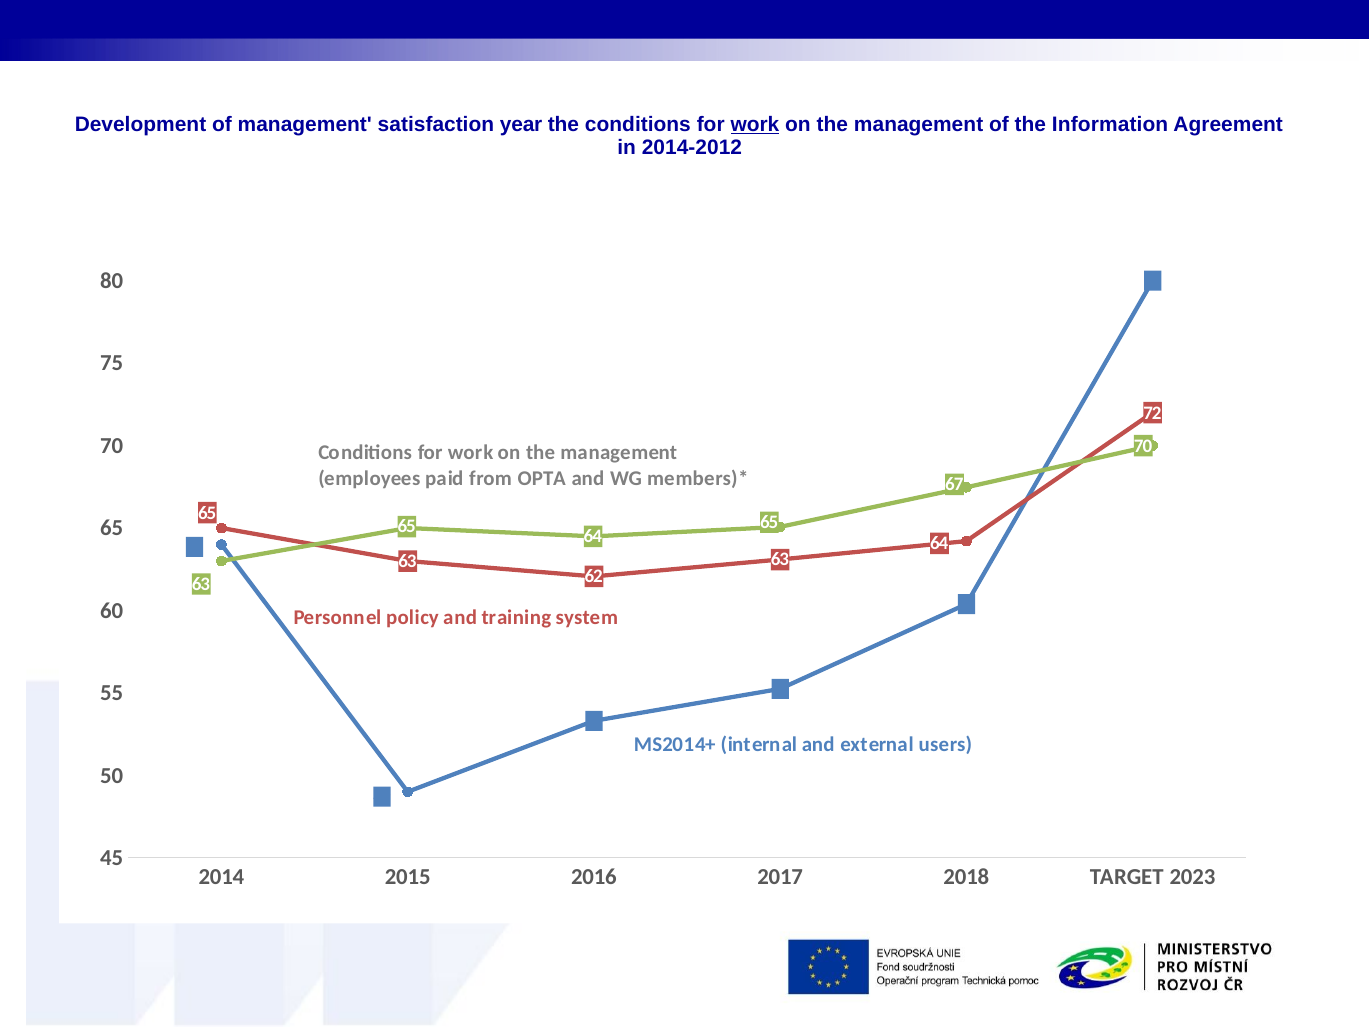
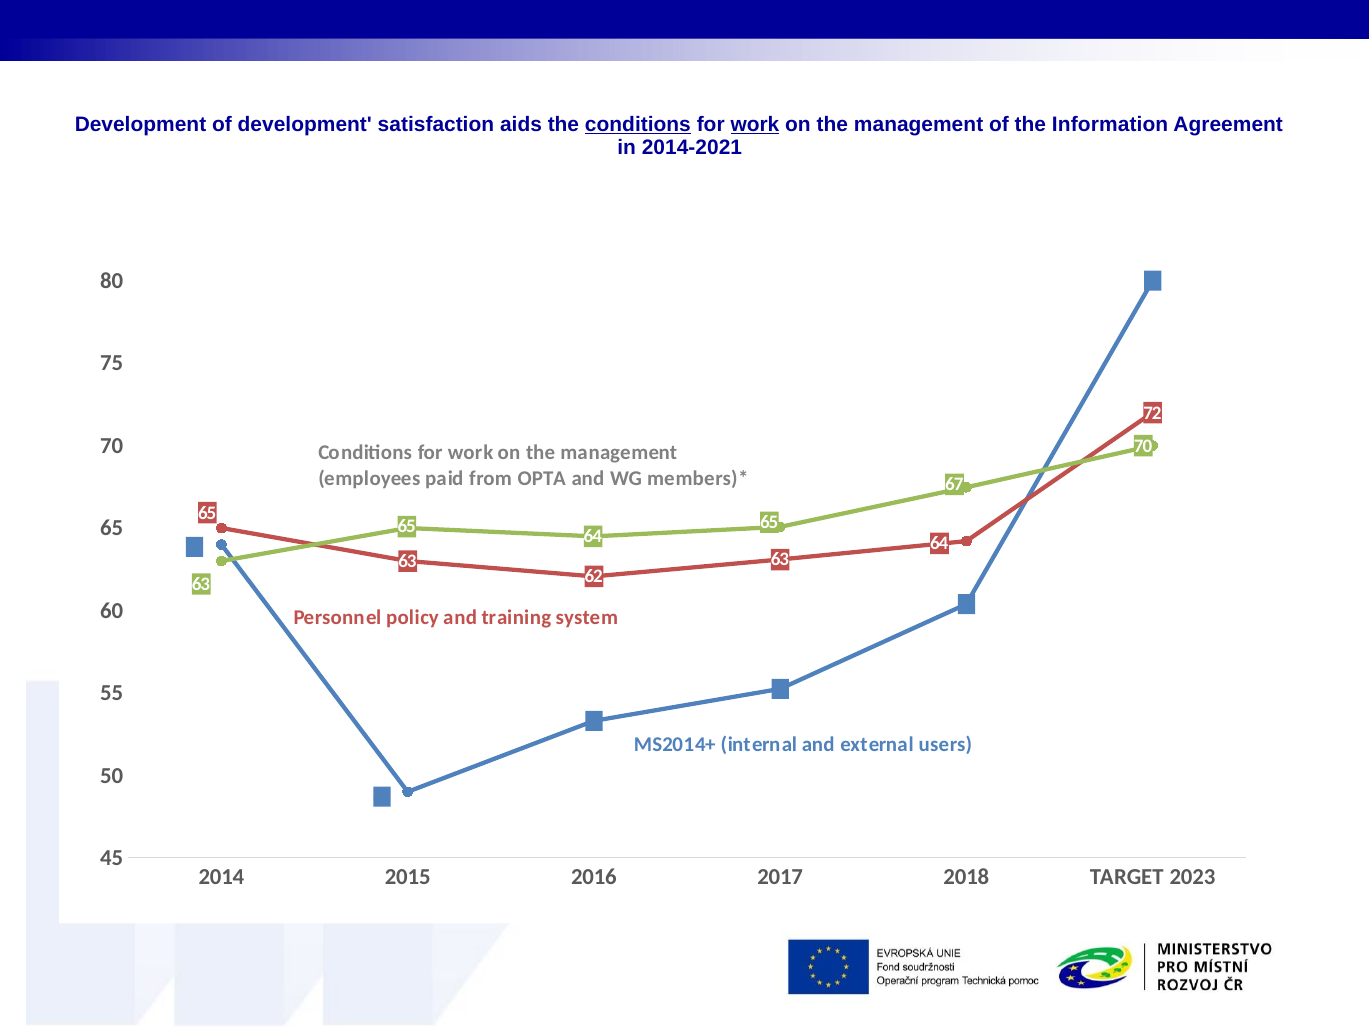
of management: management -> development
year: year -> aids
conditions at (638, 125) underline: none -> present
2014-2012: 2014-2012 -> 2014-2021
